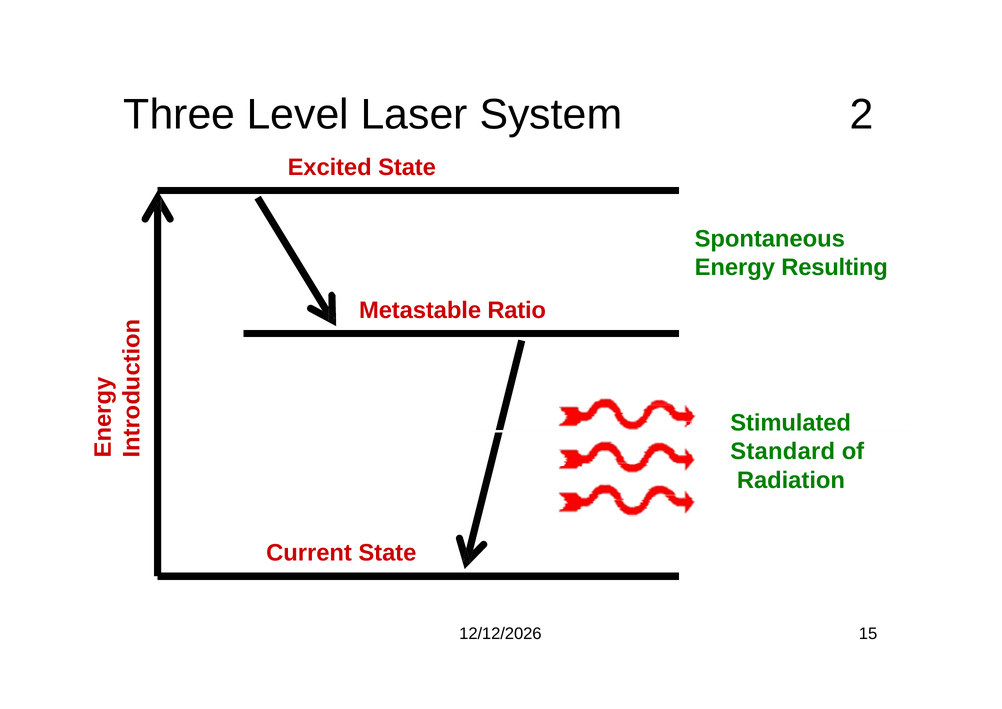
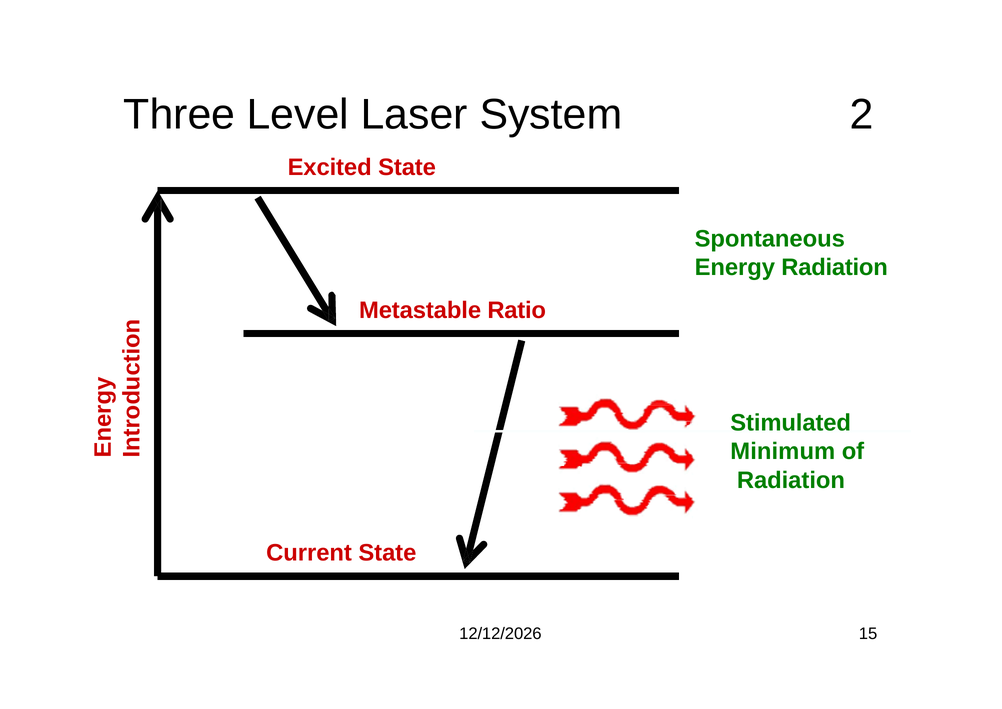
Energy Resulting: Resulting -> Radiation
Standard: Standard -> Minimum
